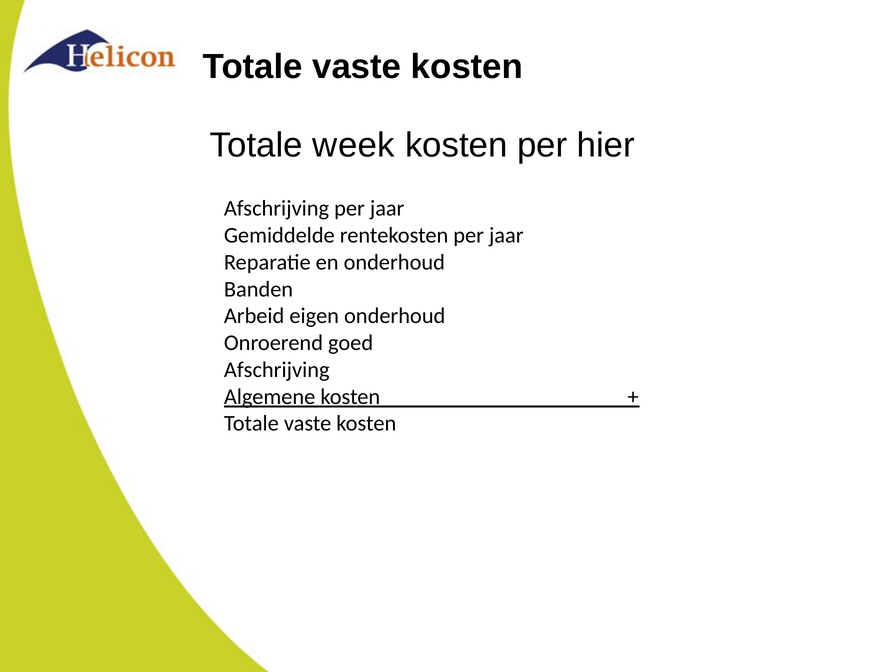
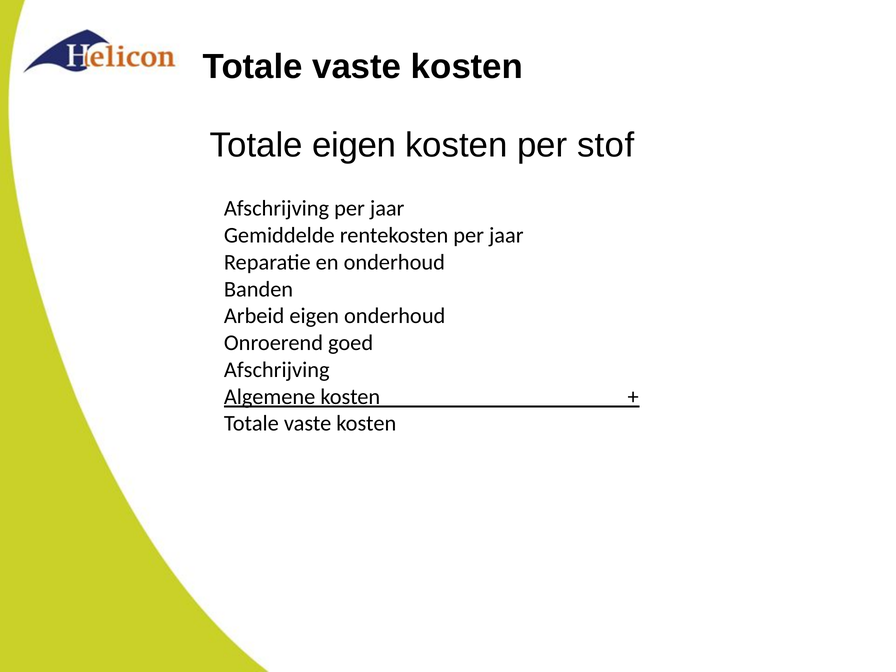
Totale week: week -> eigen
hier: hier -> stof
